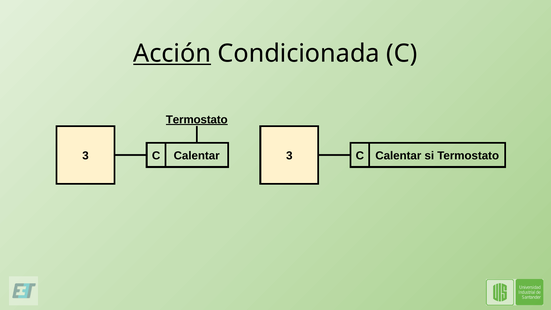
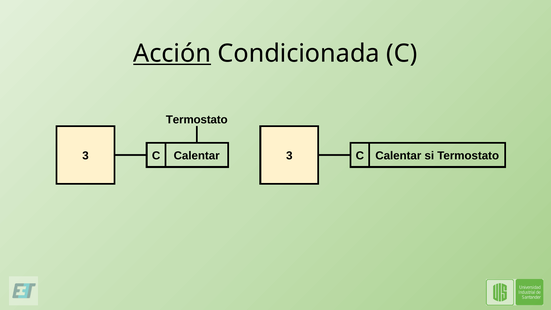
Termostato at (197, 120) underline: present -> none
